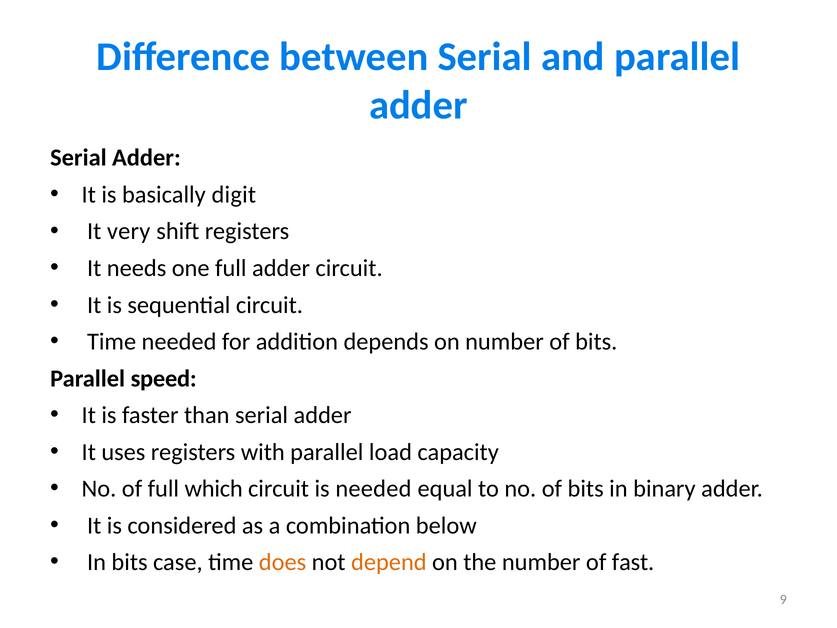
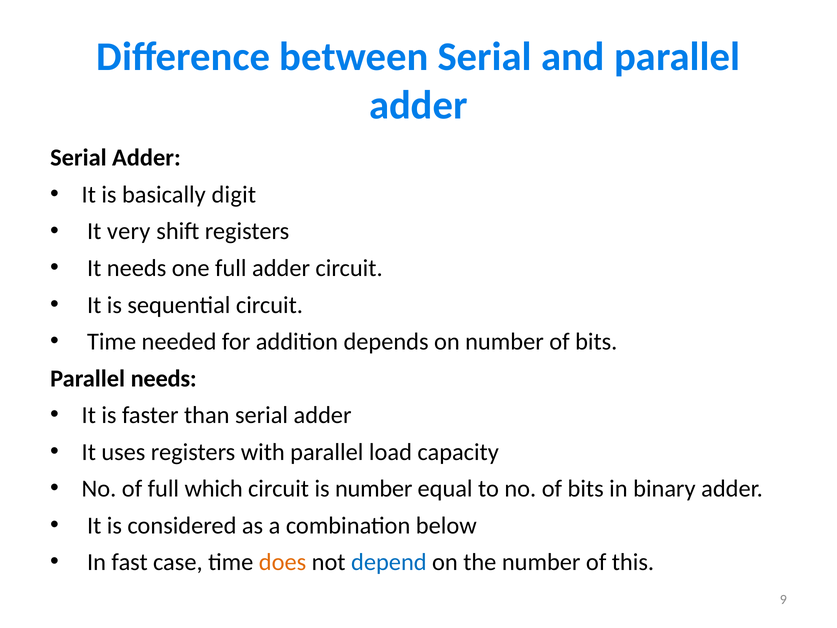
Parallel speed: speed -> needs
is needed: needed -> number
In bits: bits -> fast
depend colour: orange -> blue
fast: fast -> this
